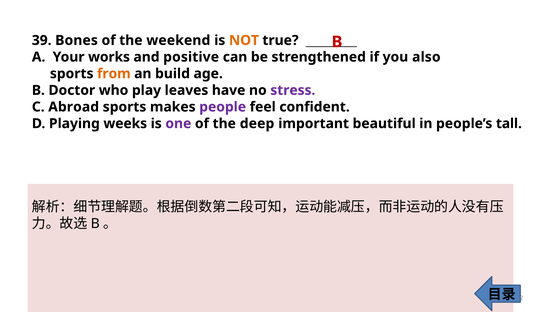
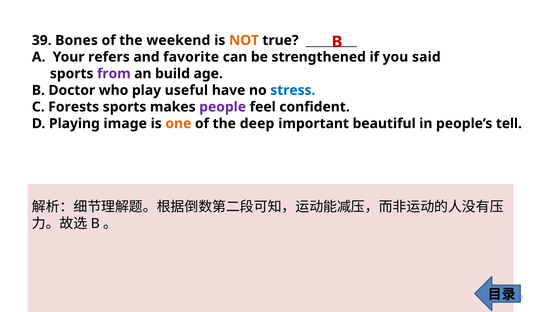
works: works -> refers
positive: positive -> favorite
also: also -> said
from colour: orange -> purple
leaves: leaves -> useful
stress colour: purple -> blue
Abroad: Abroad -> Forests
weeks: weeks -> image
one colour: purple -> orange
tall: tall -> tell
